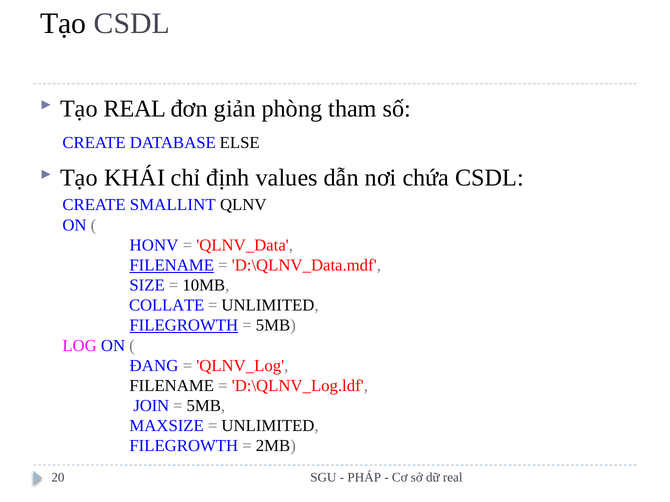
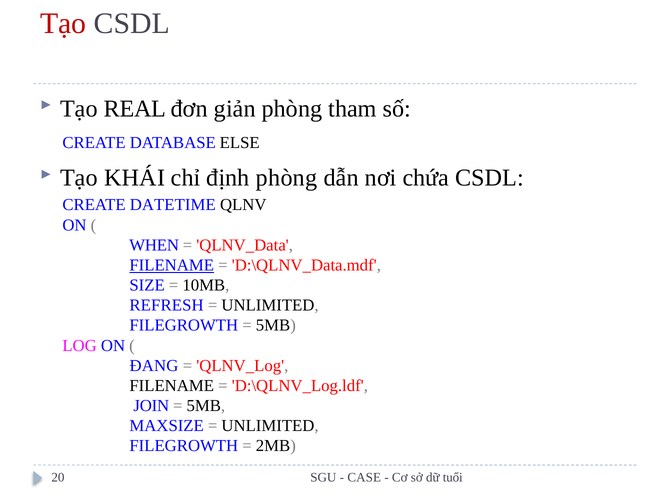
Tạo at (63, 23) colour: black -> red
định values: values -> phòng
SMALLINT: SMALLINT -> DATETIME
HONV: HONV -> WHEN
COLLATE: COLLATE -> REFRESH
FILEGROWTH at (184, 326) underline: present -> none
PHÁP: PHÁP -> CASE
dữ real: real -> tuổi
